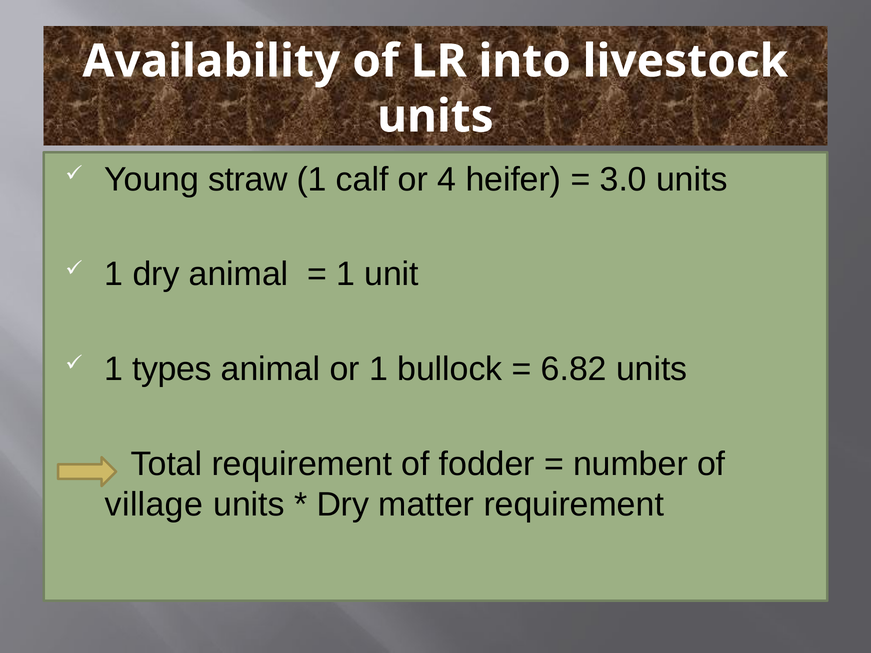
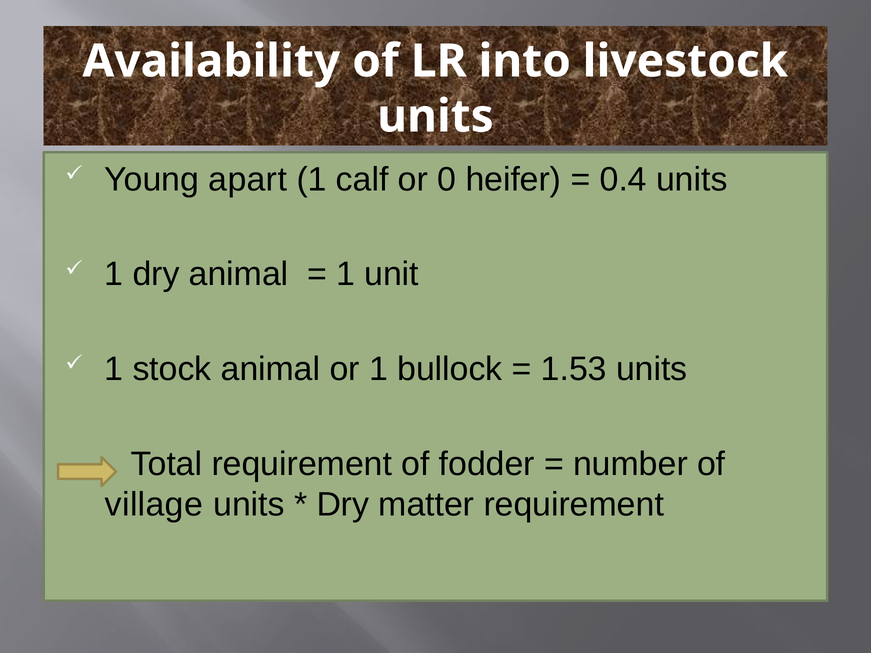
straw: straw -> apart
4: 4 -> 0
3.0: 3.0 -> 0.4
types: types -> stock
6.82: 6.82 -> 1.53
